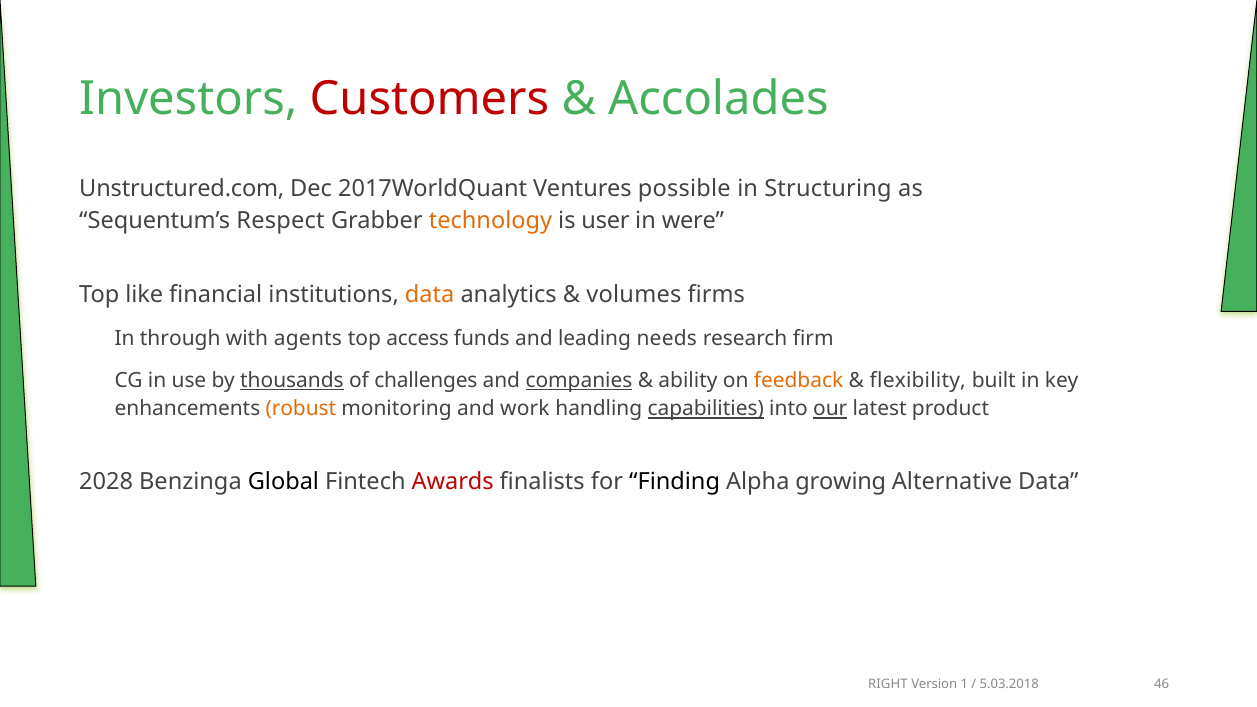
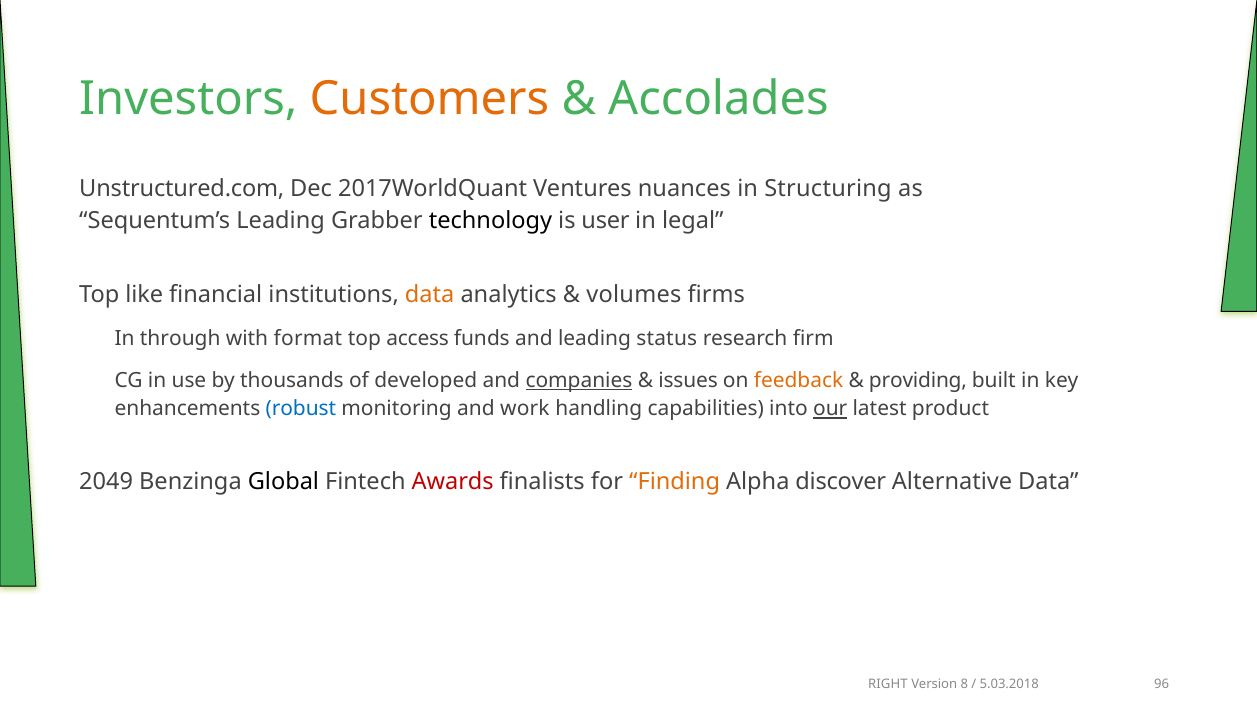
Customers colour: red -> orange
possible: possible -> nuances
Sequentum’s Respect: Respect -> Leading
technology colour: orange -> black
were: were -> legal
agents: agents -> format
needs: needs -> status
thousands underline: present -> none
challenges: challenges -> developed
ability: ability -> issues
flexibility: flexibility -> providing
robust colour: orange -> blue
capabilities underline: present -> none
2028: 2028 -> 2049
Finding colour: black -> orange
growing: growing -> discover
1: 1 -> 8
46: 46 -> 96
